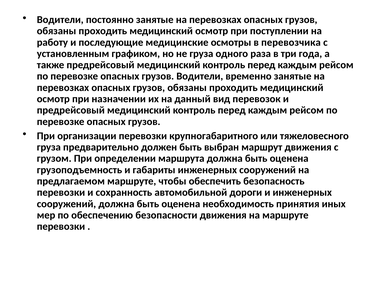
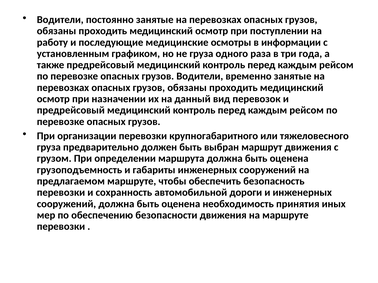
перевозчика: перевозчика -> информации
